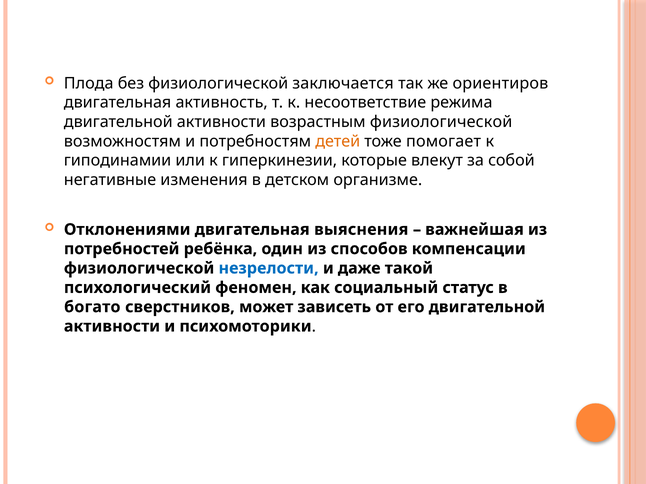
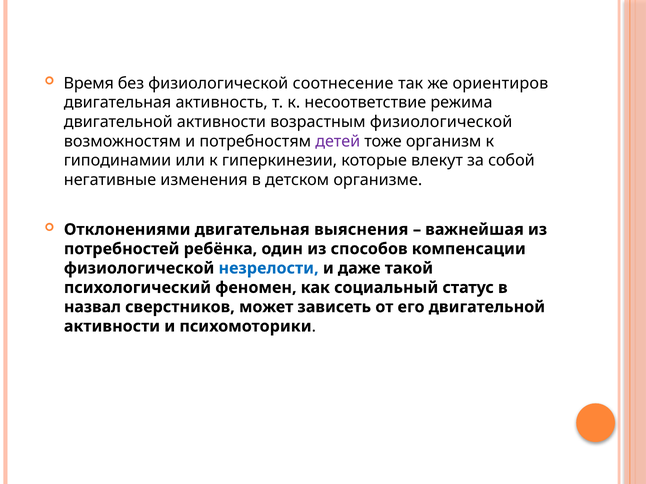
Плода: Плода -> Время
заключается: заключается -> соотнесение
детей colour: orange -> purple
помогает: помогает -> организм
богато: богато -> назвал
